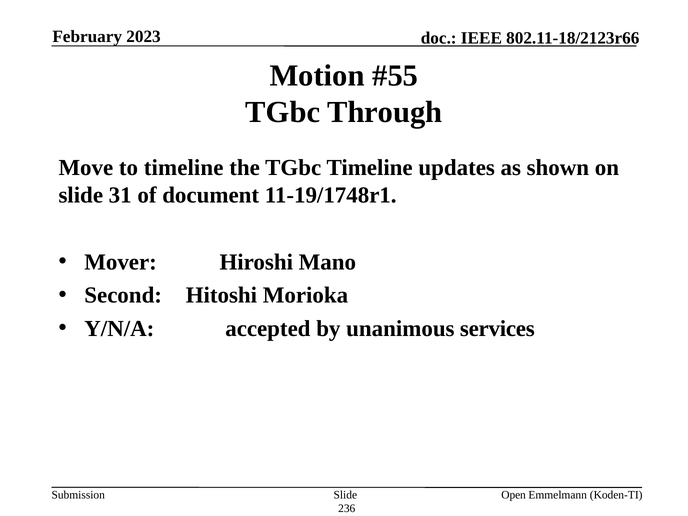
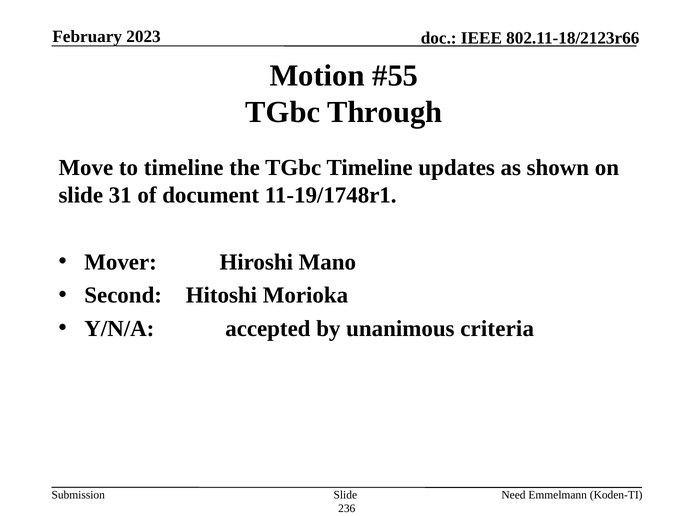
services: services -> criteria
Open: Open -> Need
